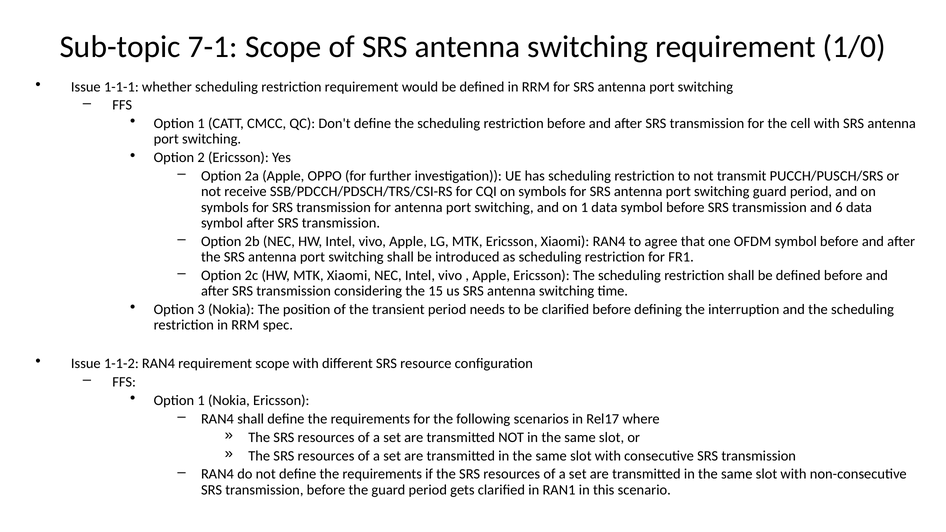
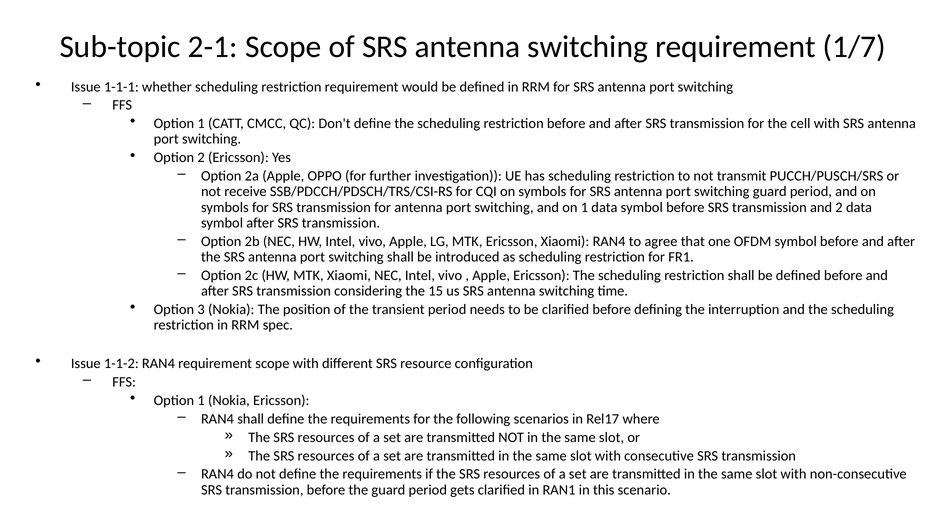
7-1: 7-1 -> 2-1
1/0: 1/0 -> 1/7
and 6: 6 -> 2
